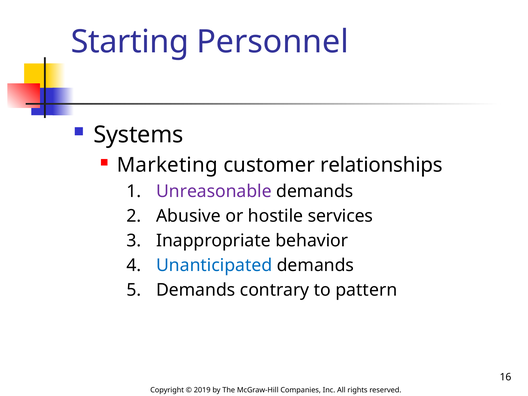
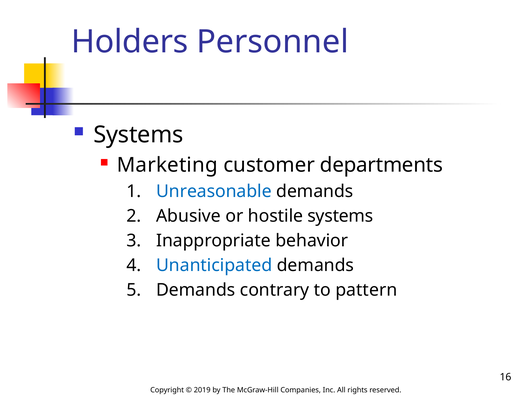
Starting: Starting -> Holders
relationships: relationships -> departments
Unreasonable colour: purple -> blue
hostile services: services -> systems
